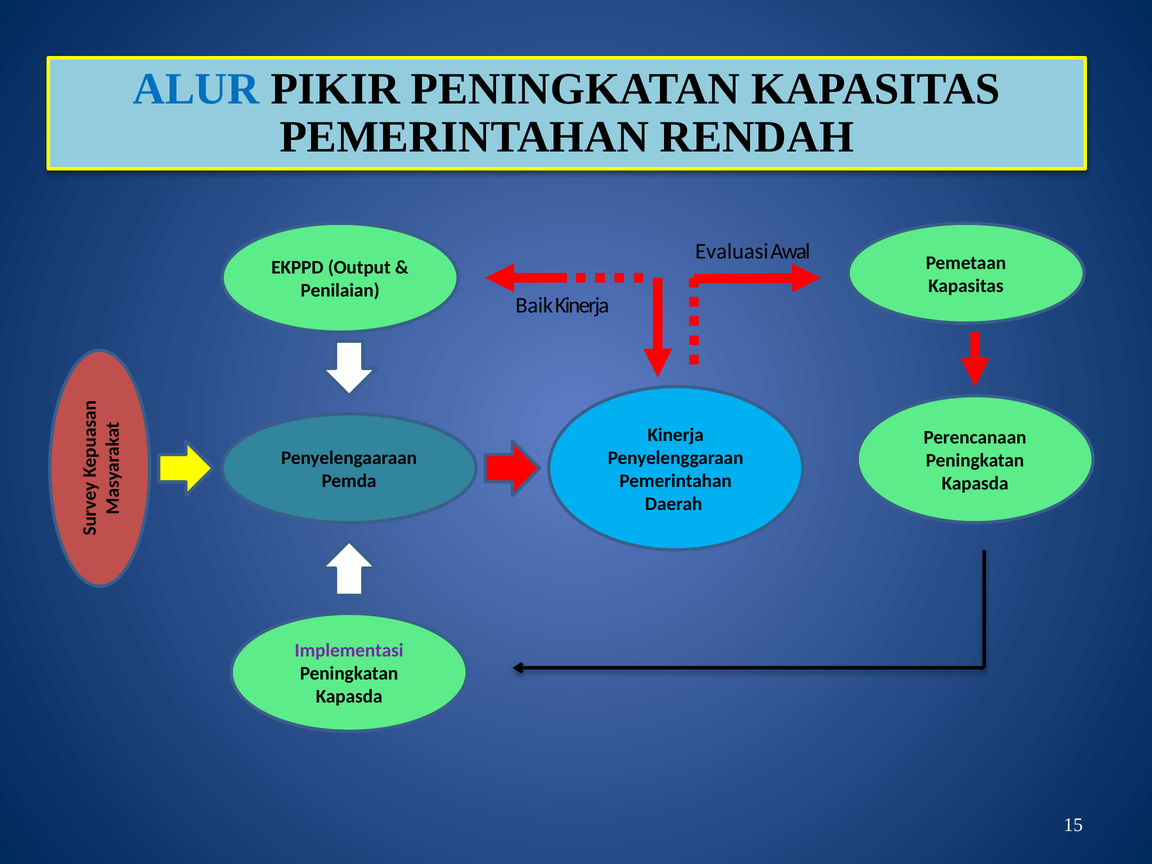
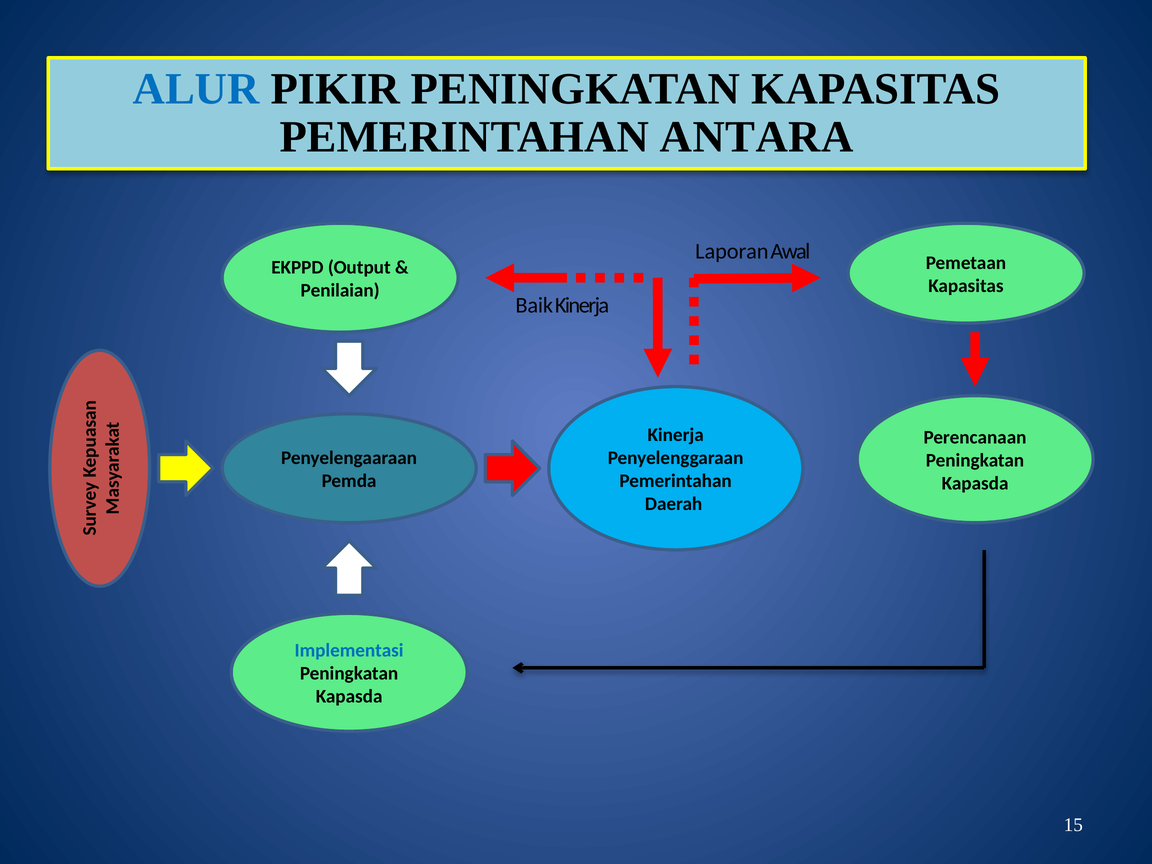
RENDAH: RENDAH -> ANTARA
Evaluasi: Evaluasi -> Laporan
Implementasi colour: purple -> blue
